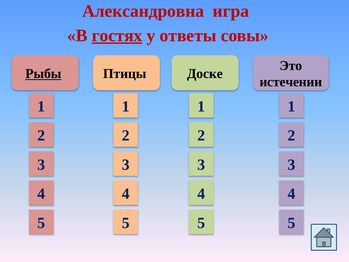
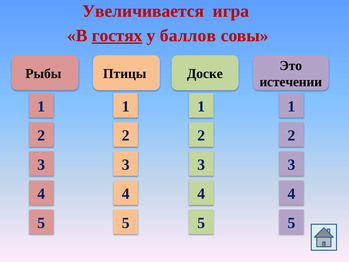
Александровна: Александровна -> Увеличивается
ответы: ответы -> баллов
Рыбы underline: present -> none
